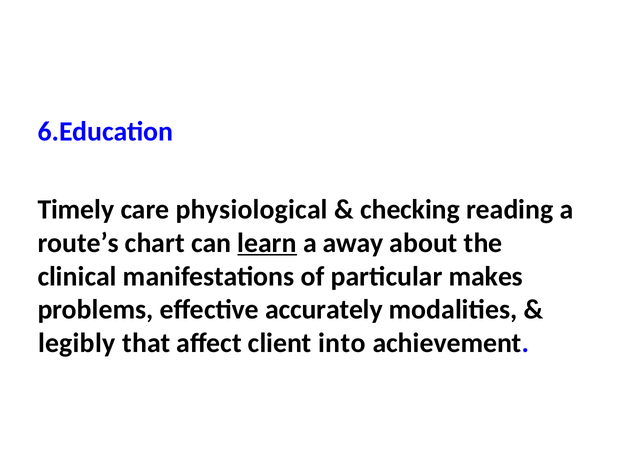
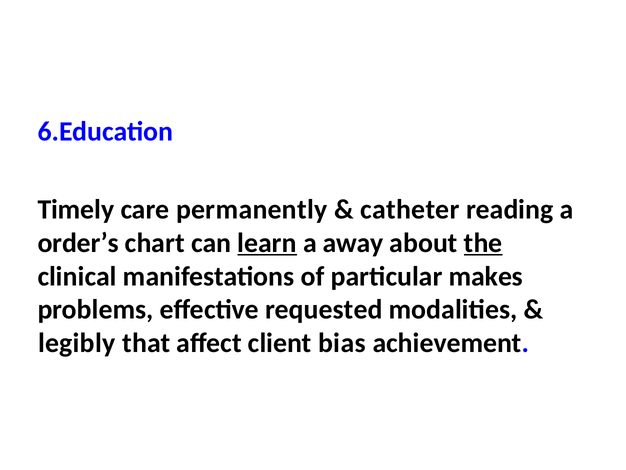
physiological: physiological -> permanently
checking: checking -> catheter
route’s: route’s -> order’s
the underline: none -> present
accurately: accurately -> requested
into: into -> bias
